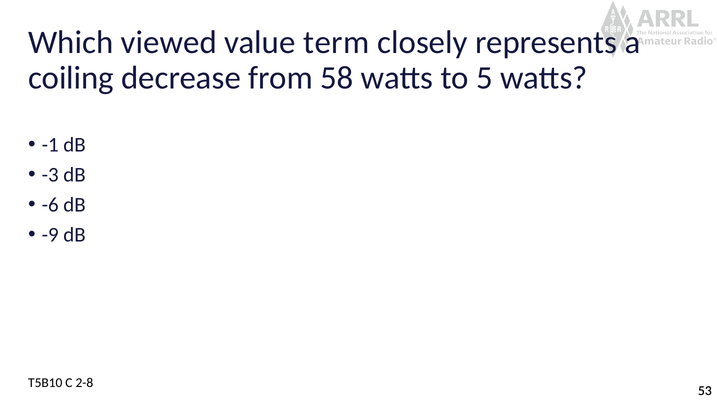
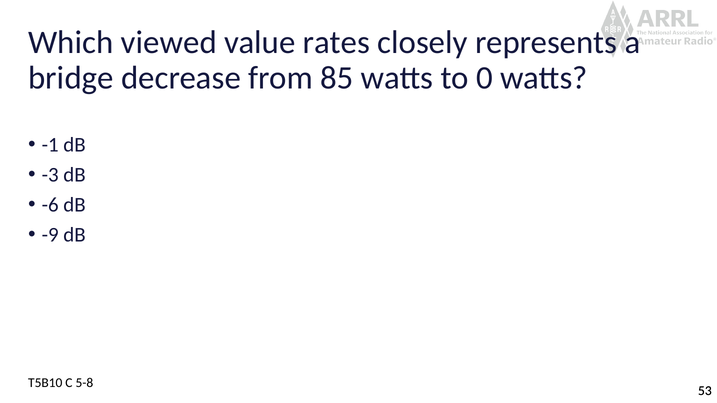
term: term -> rates
coiling: coiling -> bridge
58: 58 -> 85
5: 5 -> 0
2-8: 2-8 -> 5-8
